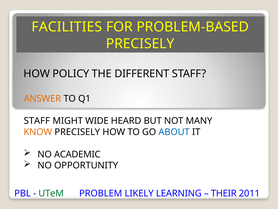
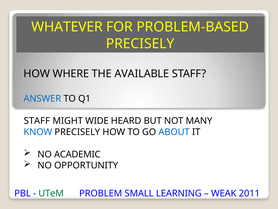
FACILITIES: FACILITIES -> WHATEVER
POLICY: POLICY -> WHERE
DIFFERENT: DIFFERENT -> AVAILABLE
ANSWER colour: orange -> blue
KNOW colour: orange -> blue
LIKELY: LIKELY -> SMALL
THEIR: THEIR -> WEAK
